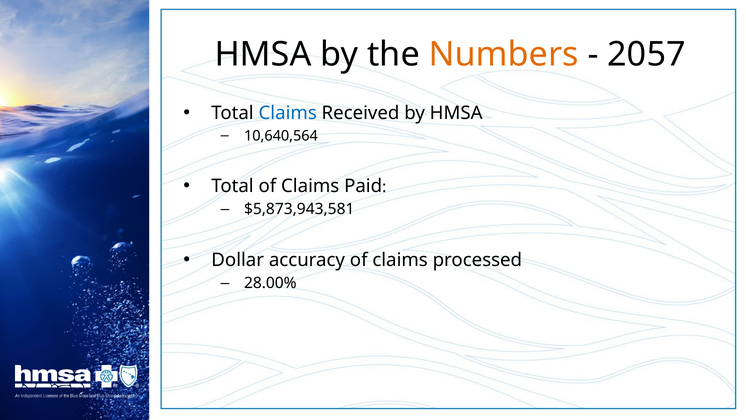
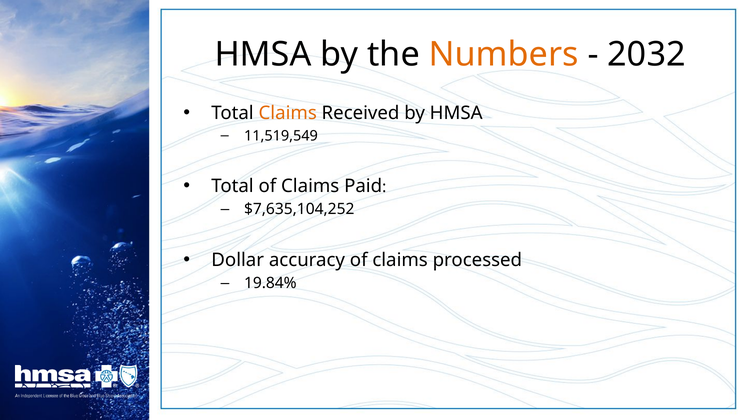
2057: 2057 -> 2032
Claims at (288, 113) colour: blue -> orange
10,640,564: 10,640,564 -> 11,519,549
$5,873,943,581: $5,873,943,581 -> $7,635,104,252
28.00%: 28.00% -> 19.84%
